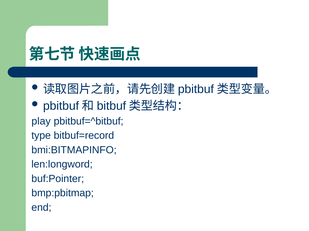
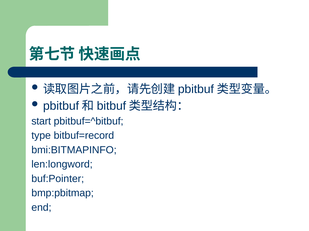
play: play -> start
